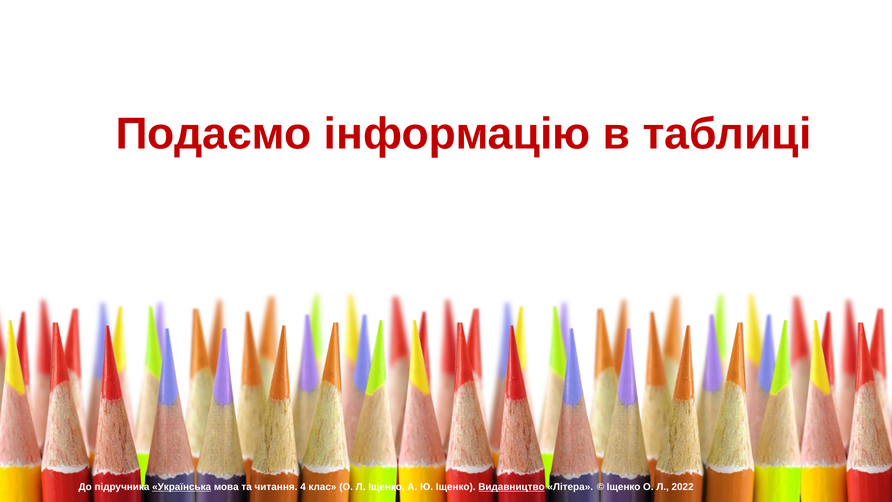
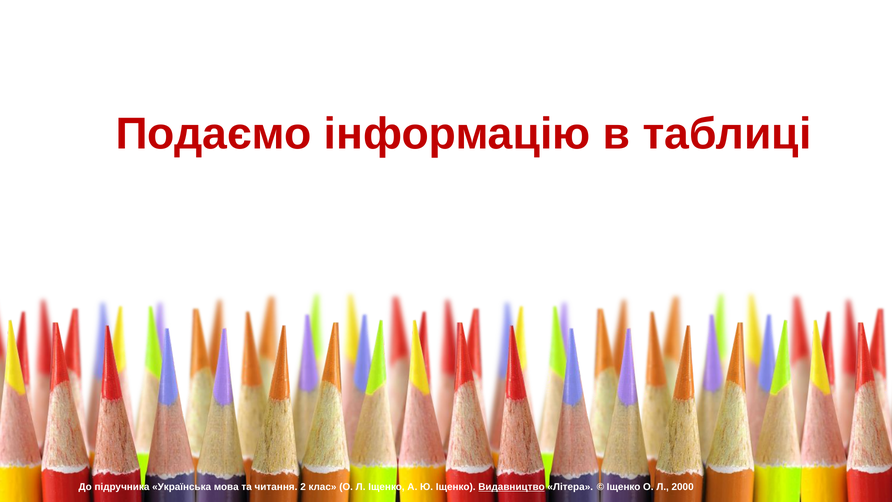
Українська underline: present -> none
4: 4 -> 2
2022: 2022 -> 2000
